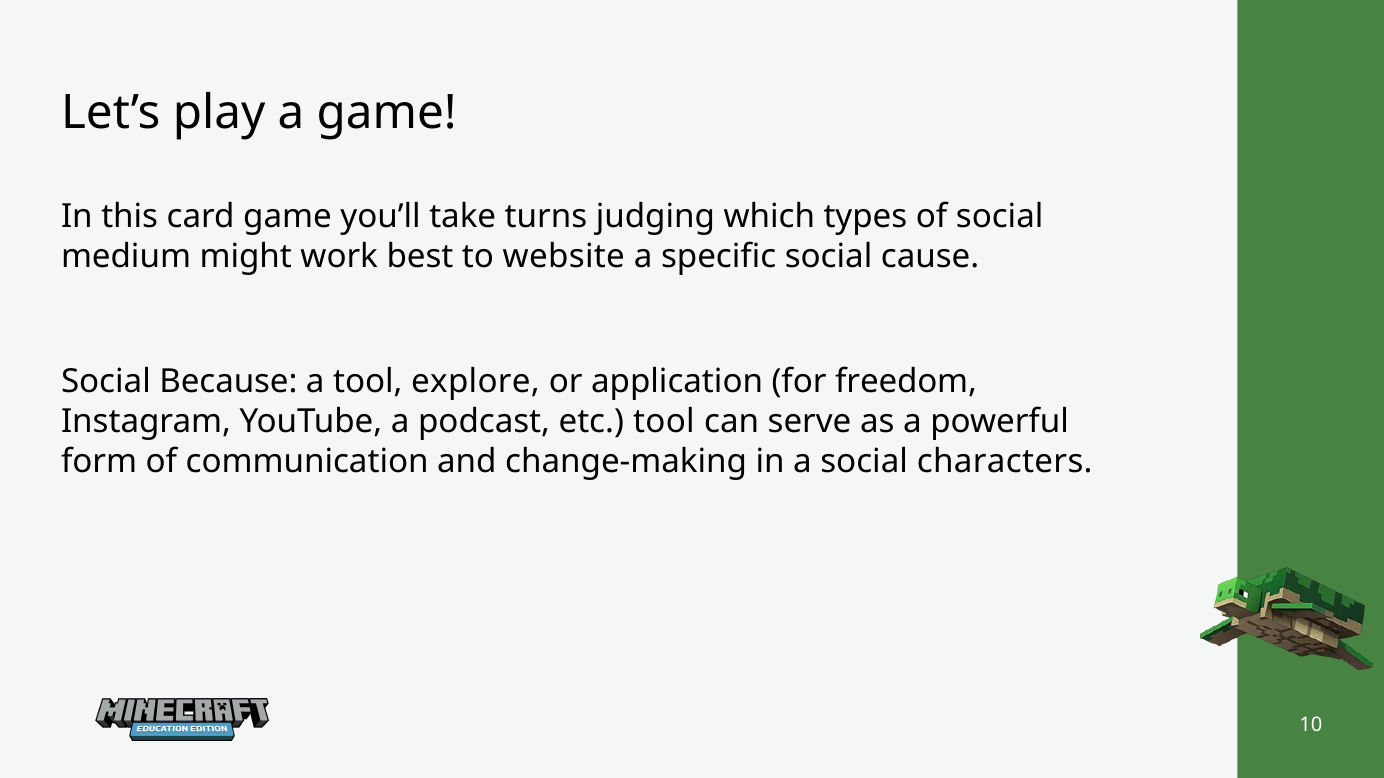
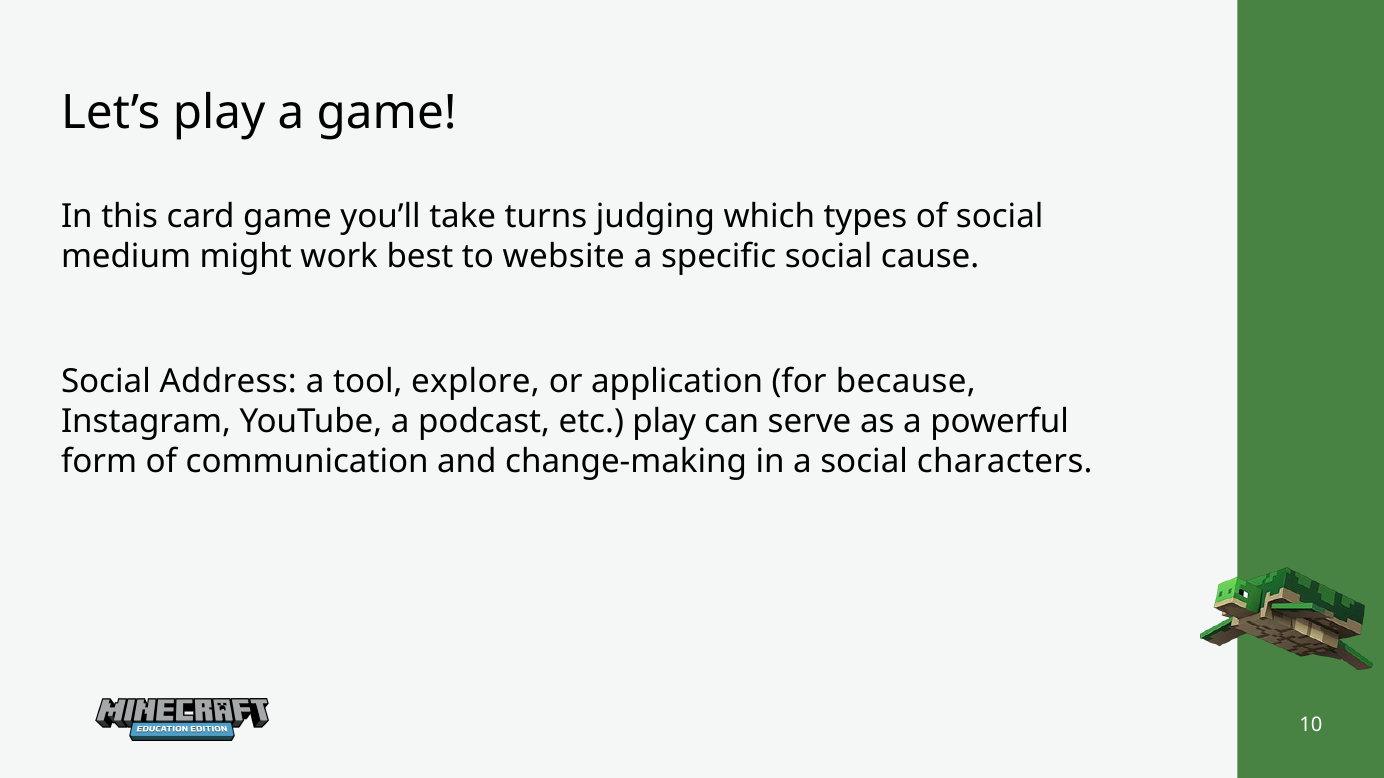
Because: Because -> Address
freedom: freedom -> because
etc tool: tool -> play
